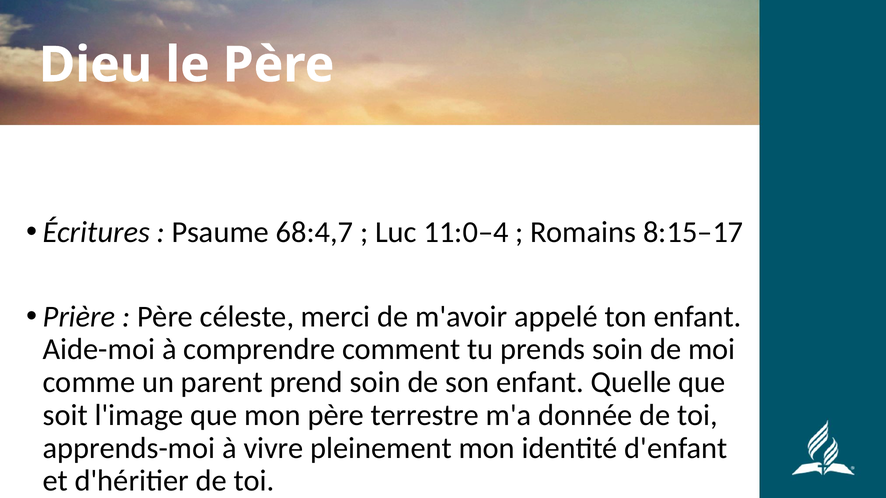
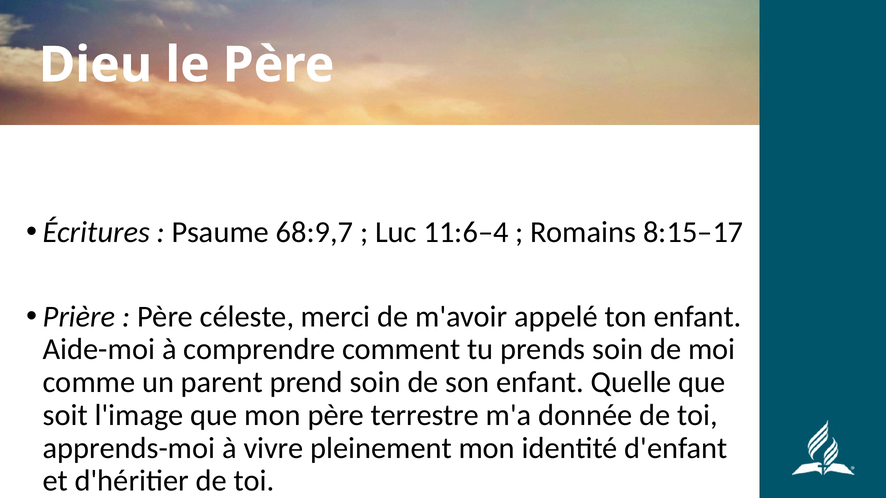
68:4,7: 68:4,7 -> 68:9,7
11:0–4: 11:0–4 -> 11:6–4
